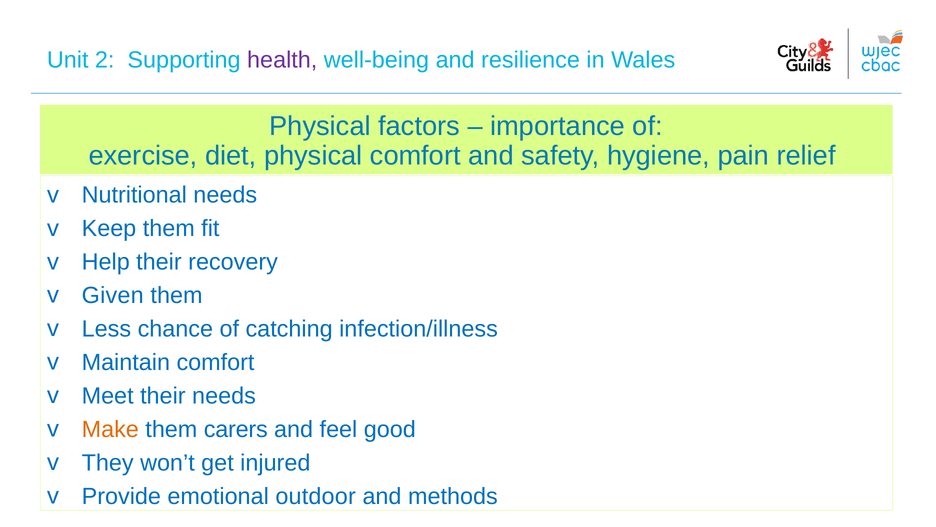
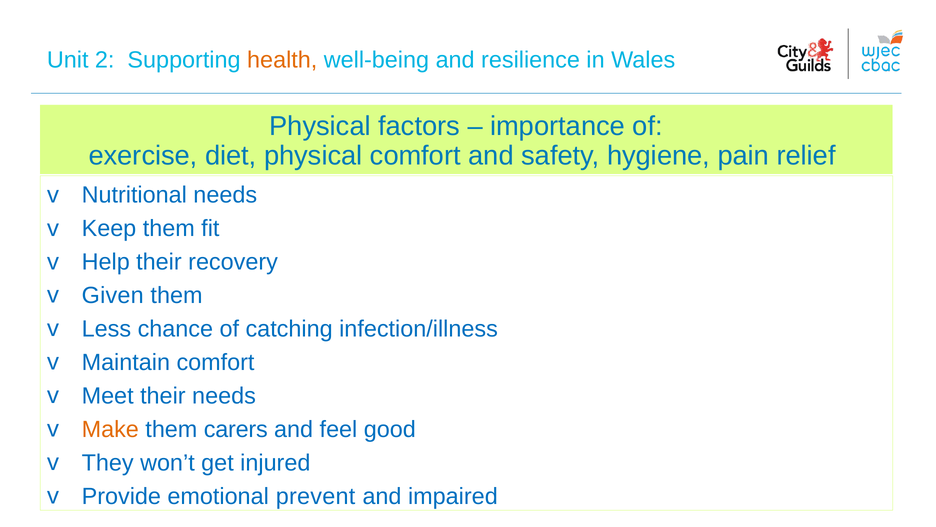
health colour: purple -> orange
outdoor: outdoor -> prevent
methods: methods -> impaired
